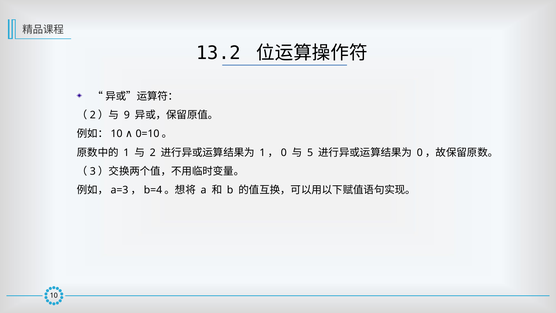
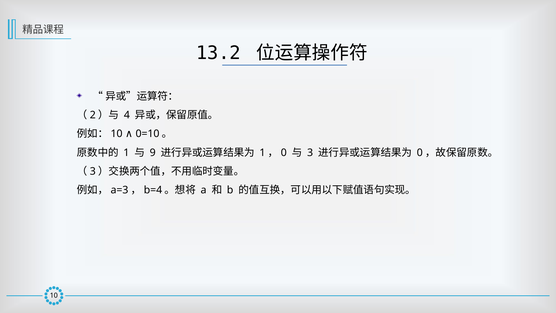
9: 9 -> 4
2: 2 -> 9
5: 5 -> 3
